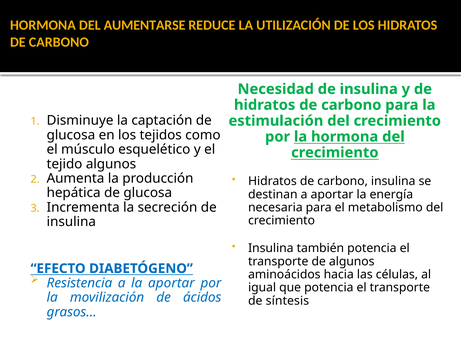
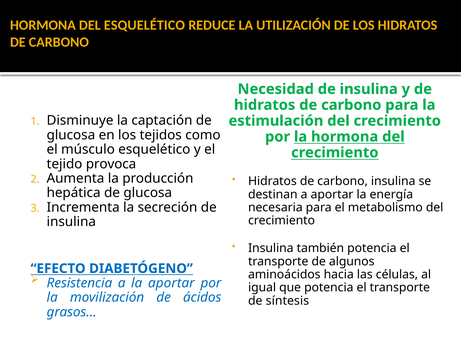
DEL AUMENTARSE: AUMENTARSE -> ESQUELÉTICO
tejido algunos: algunos -> provoca
